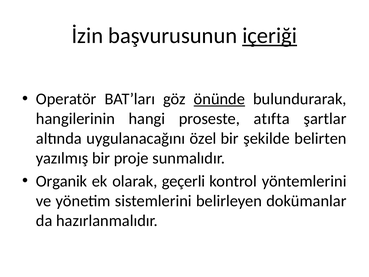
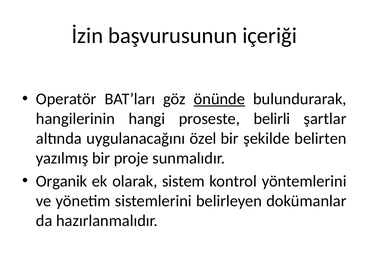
içeriği underline: present -> none
atıfta: atıfta -> belirli
geçerli: geçerli -> sistem
